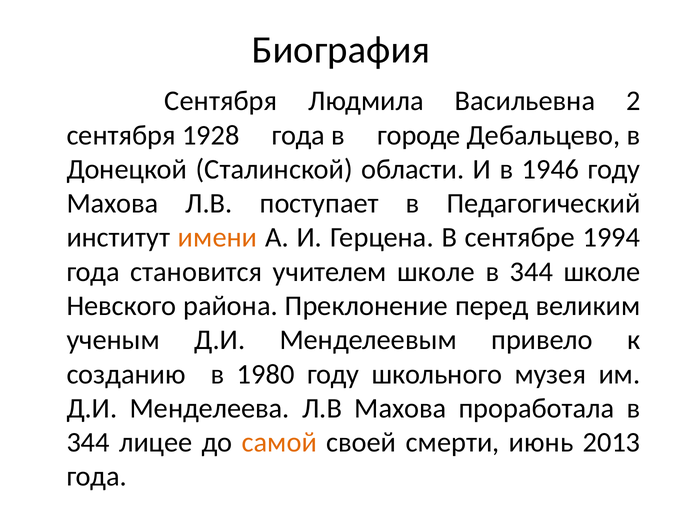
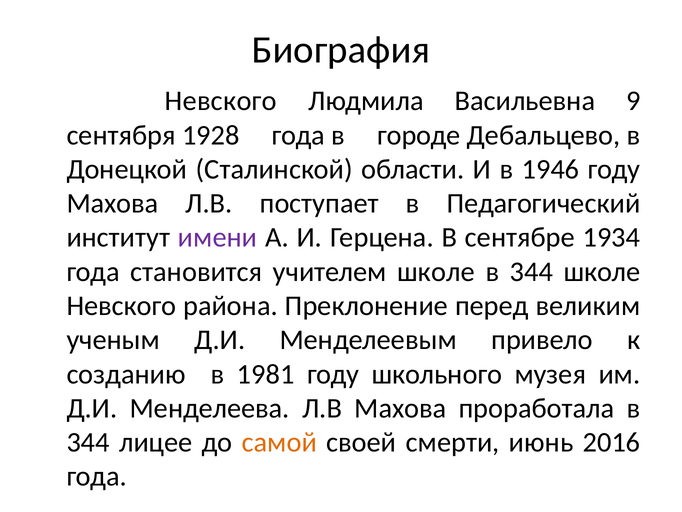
Сентября at (221, 101): Сентября -> Невского
2: 2 -> 9
имени colour: orange -> purple
1994: 1994 -> 1934
1980: 1980 -> 1981
2013: 2013 -> 2016
